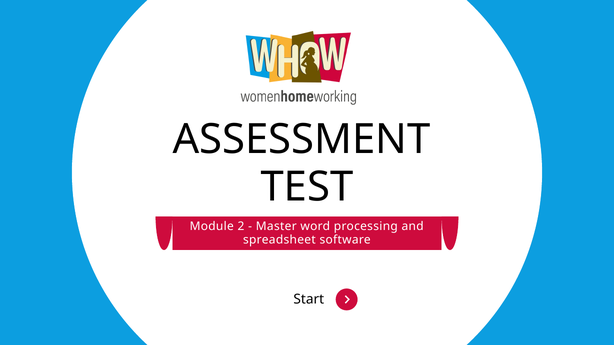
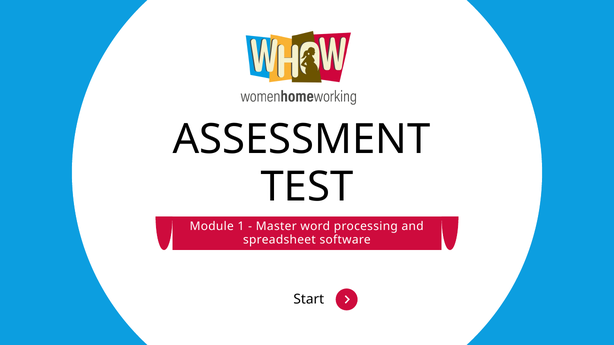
2: 2 -> 1
